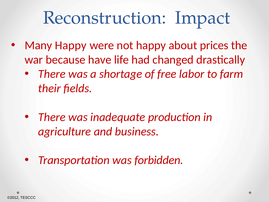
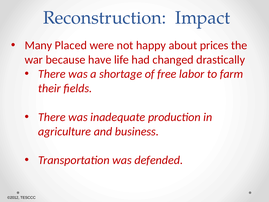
Many Happy: Happy -> Placed
forbidden: forbidden -> defended
